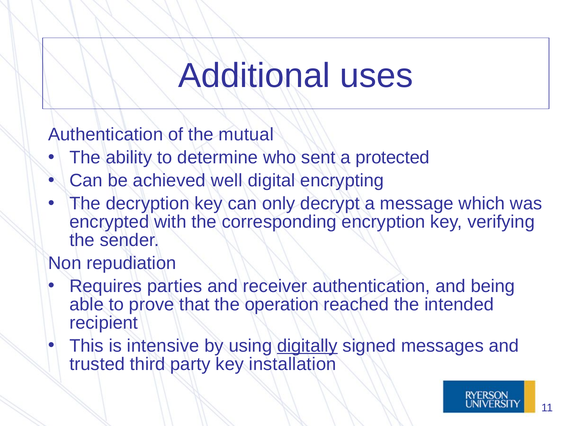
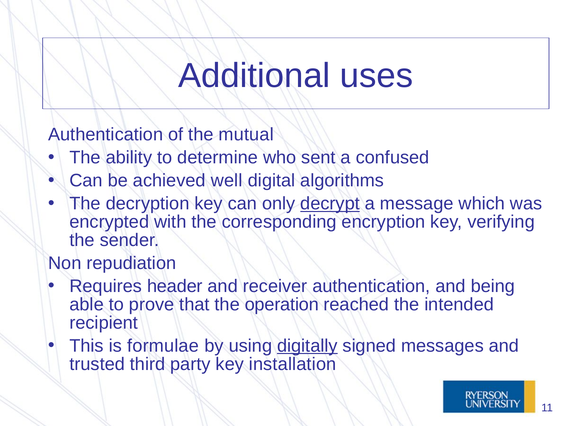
protected: protected -> confused
encrypting: encrypting -> algorithms
decrypt underline: none -> present
parties: parties -> header
intensive: intensive -> formulae
